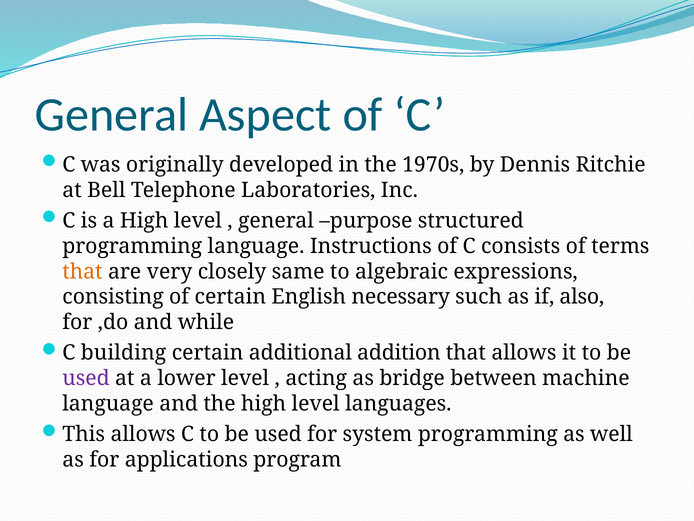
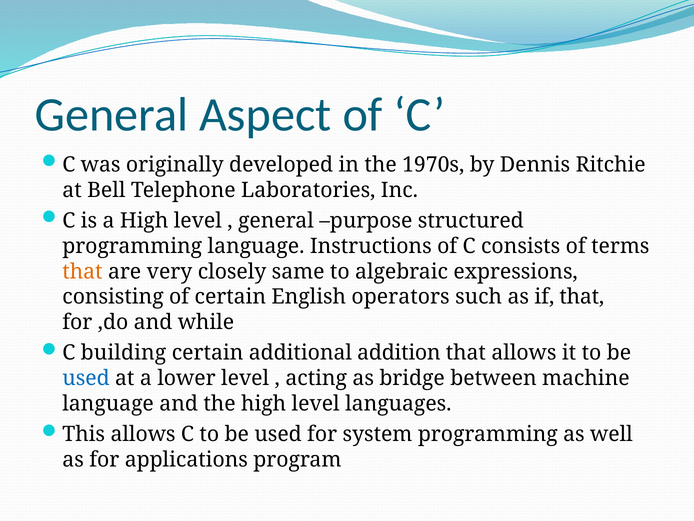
necessary: necessary -> operators
if also: also -> that
used at (86, 378) colour: purple -> blue
